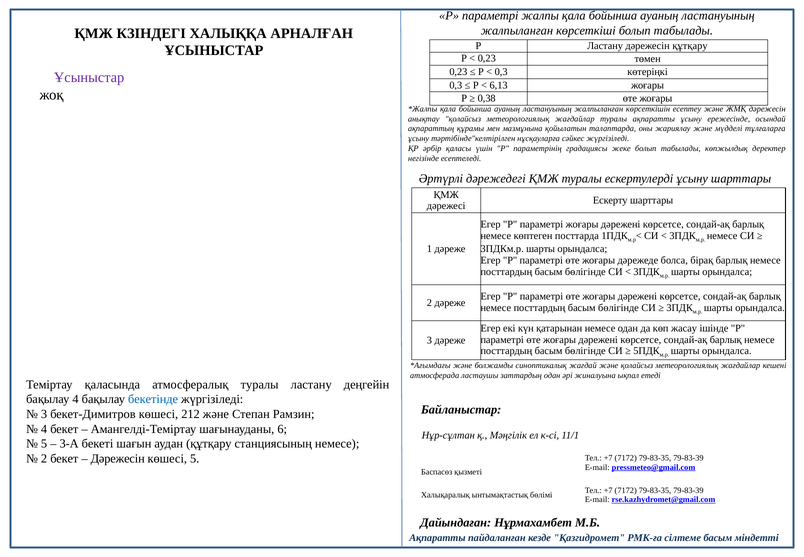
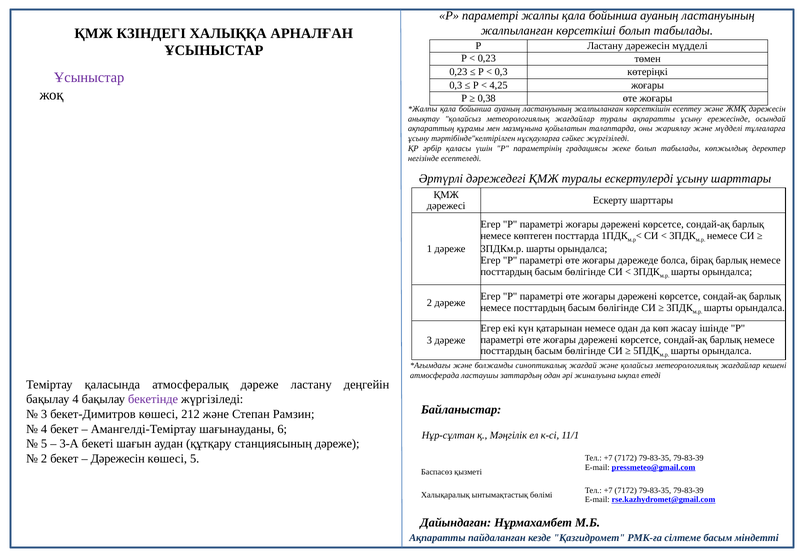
дәрежесін құтқару: құтқару -> мүдделі
6,13: 6,13 -> 4,25
атмосфералық туралы: туралы -> дәреже
бекетінде colour: blue -> purple
станциясының немесе: немесе -> дәреже
